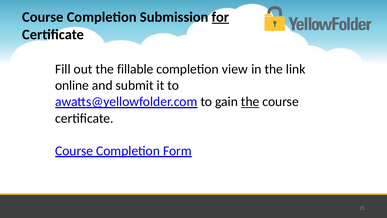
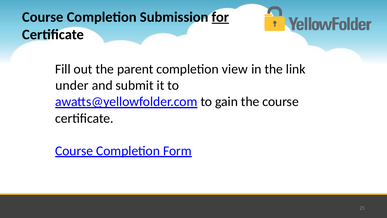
fillable: fillable -> parent
online: online -> under
the at (250, 102) underline: present -> none
